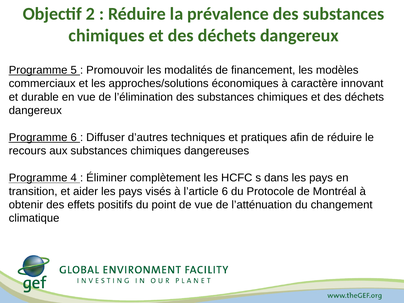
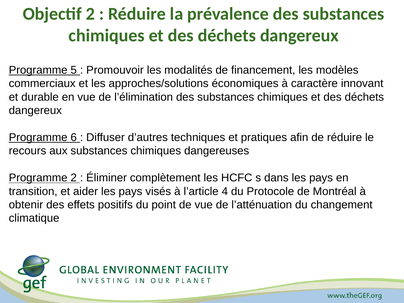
Programme 4: 4 -> 2
l’article 6: 6 -> 4
